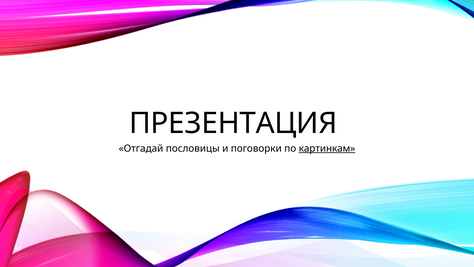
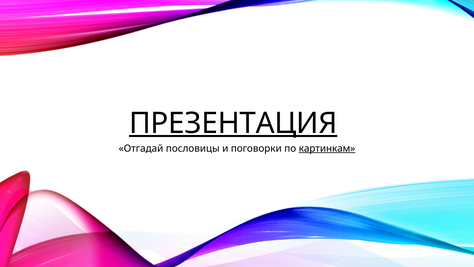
ПРЕЗЕНТАЦИЯ underline: none -> present
